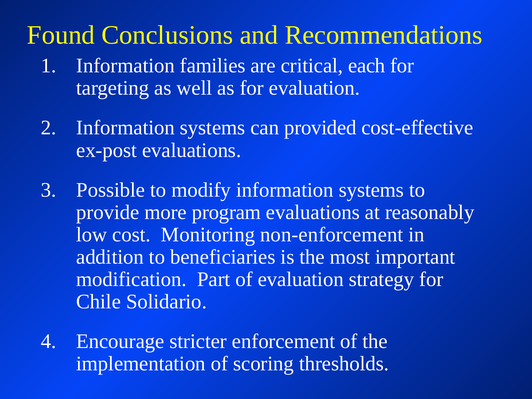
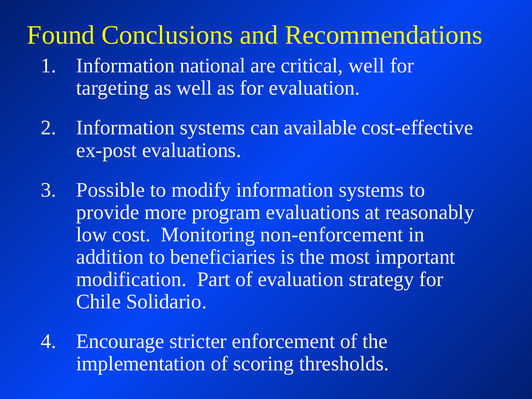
families: families -> national
critical each: each -> well
provided: provided -> available
